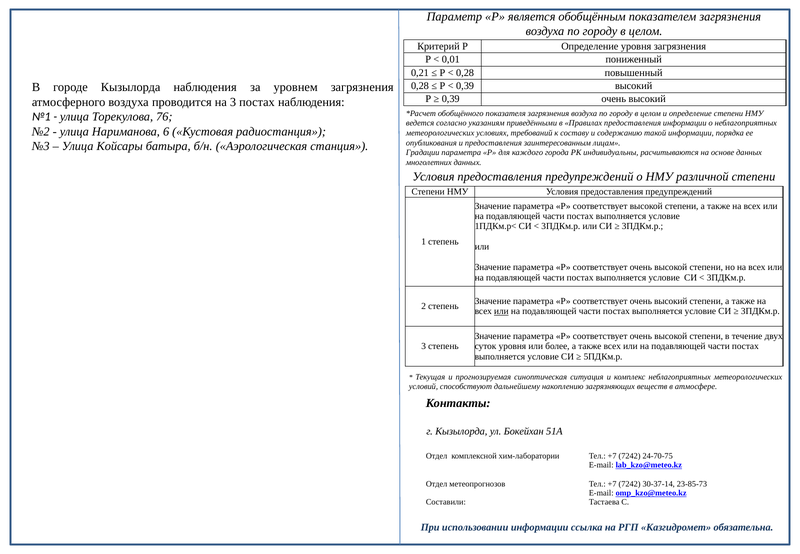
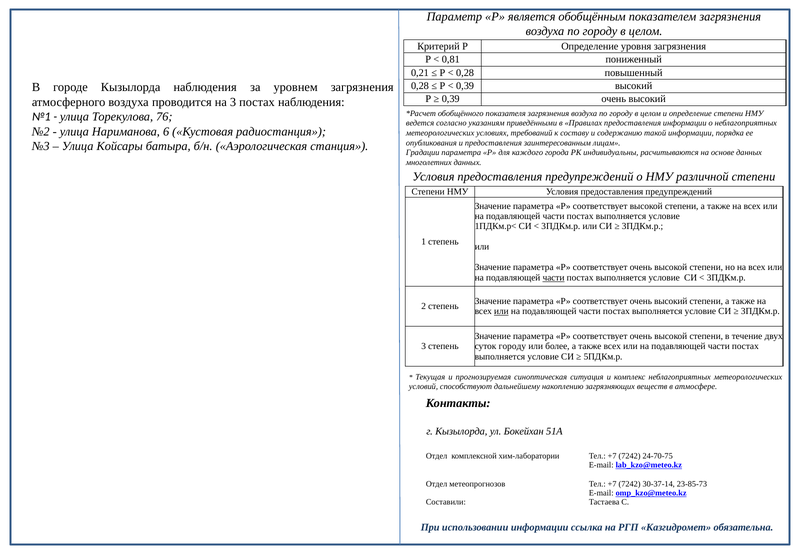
0,01: 0,01 -> 0,81
части at (554, 278) underline: none -> present
суток уровня: уровня -> городу
